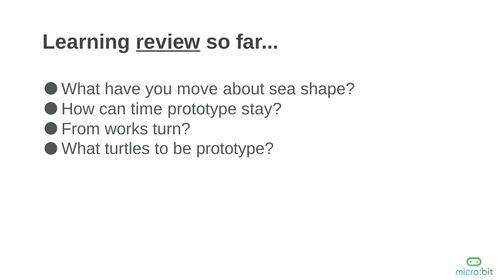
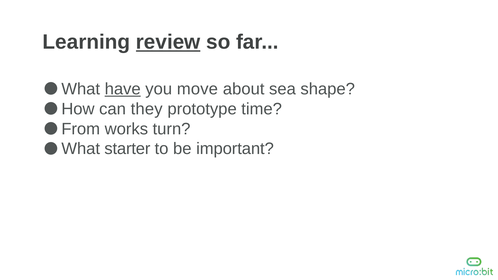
have underline: none -> present
time: time -> they
stay: stay -> time
turtles: turtles -> starter
be prototype: prototype -> important
